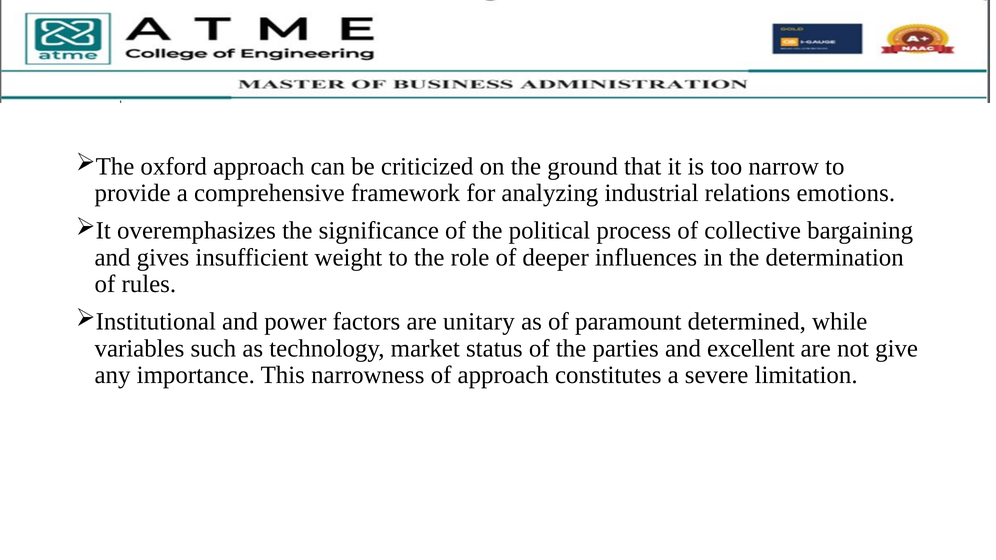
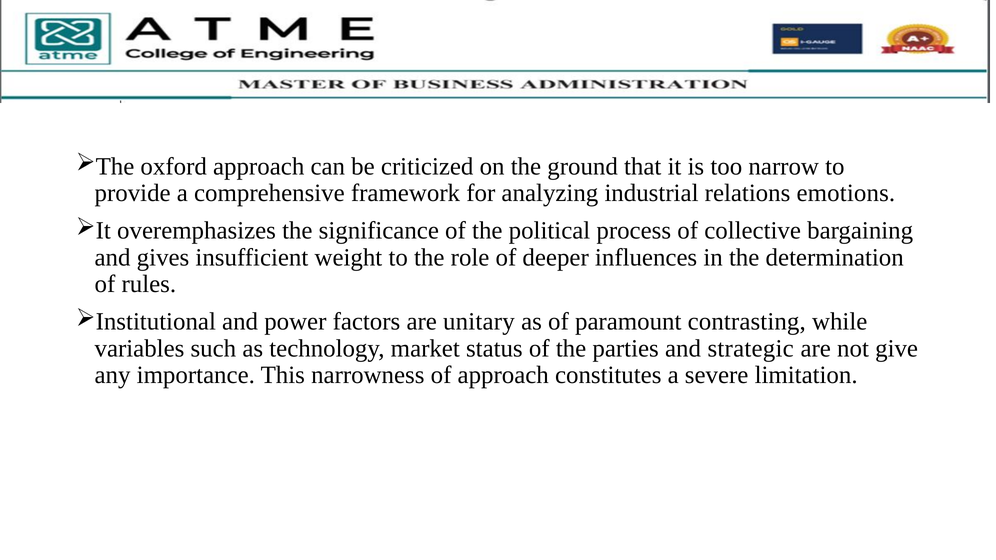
determined: determined -> contrasting
excellent: excellent -> strategic
